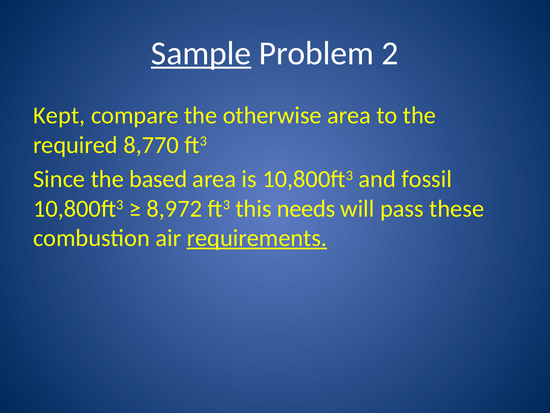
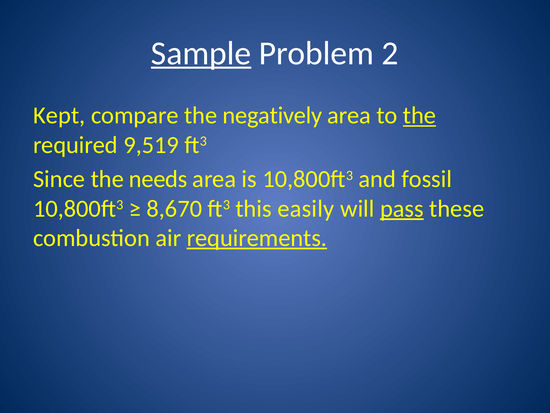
otherwise: otherwise -> negatively
the at (420, 115) underline: none -> present
8,770: 8,770 -> 9,519
based: based -> needs
8,972: 8,972 -> 8,670
needs: needs -> easily
pass underline: none -> present
